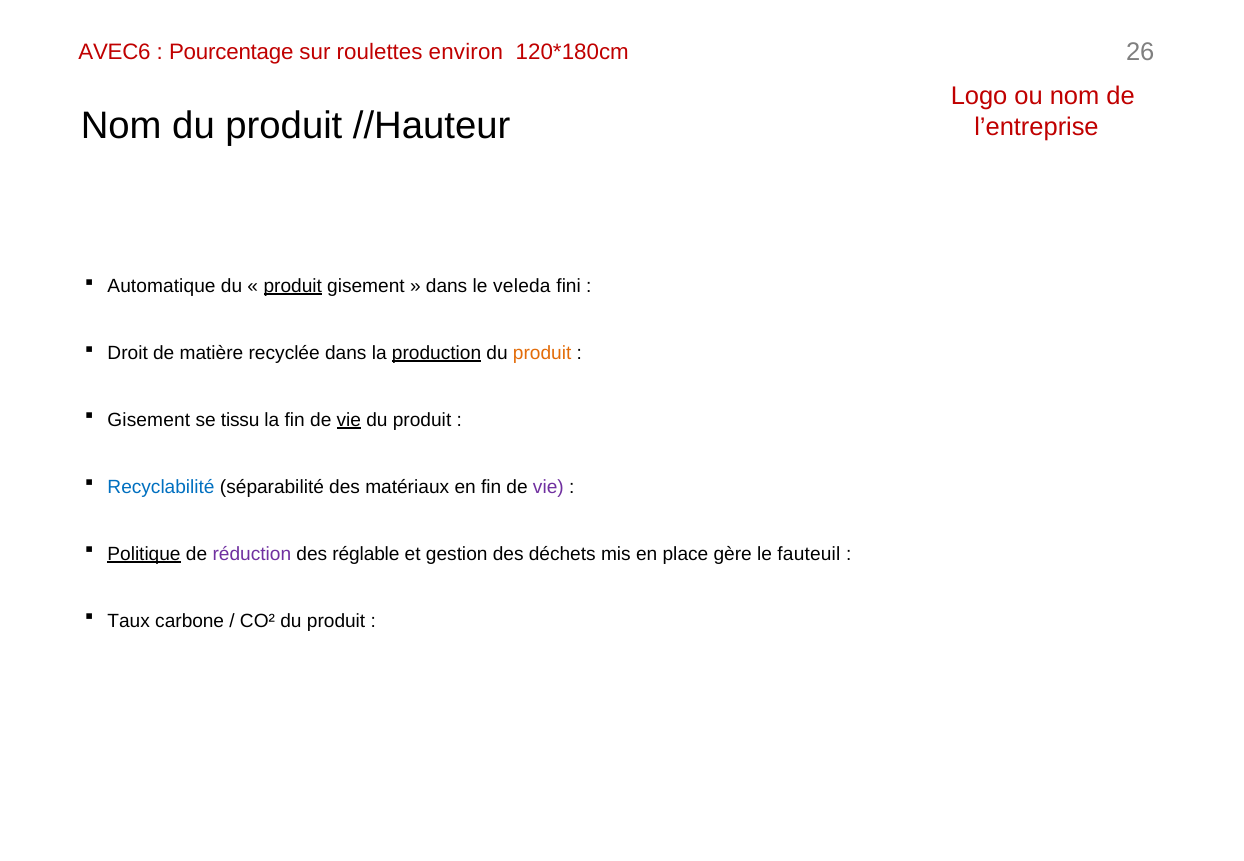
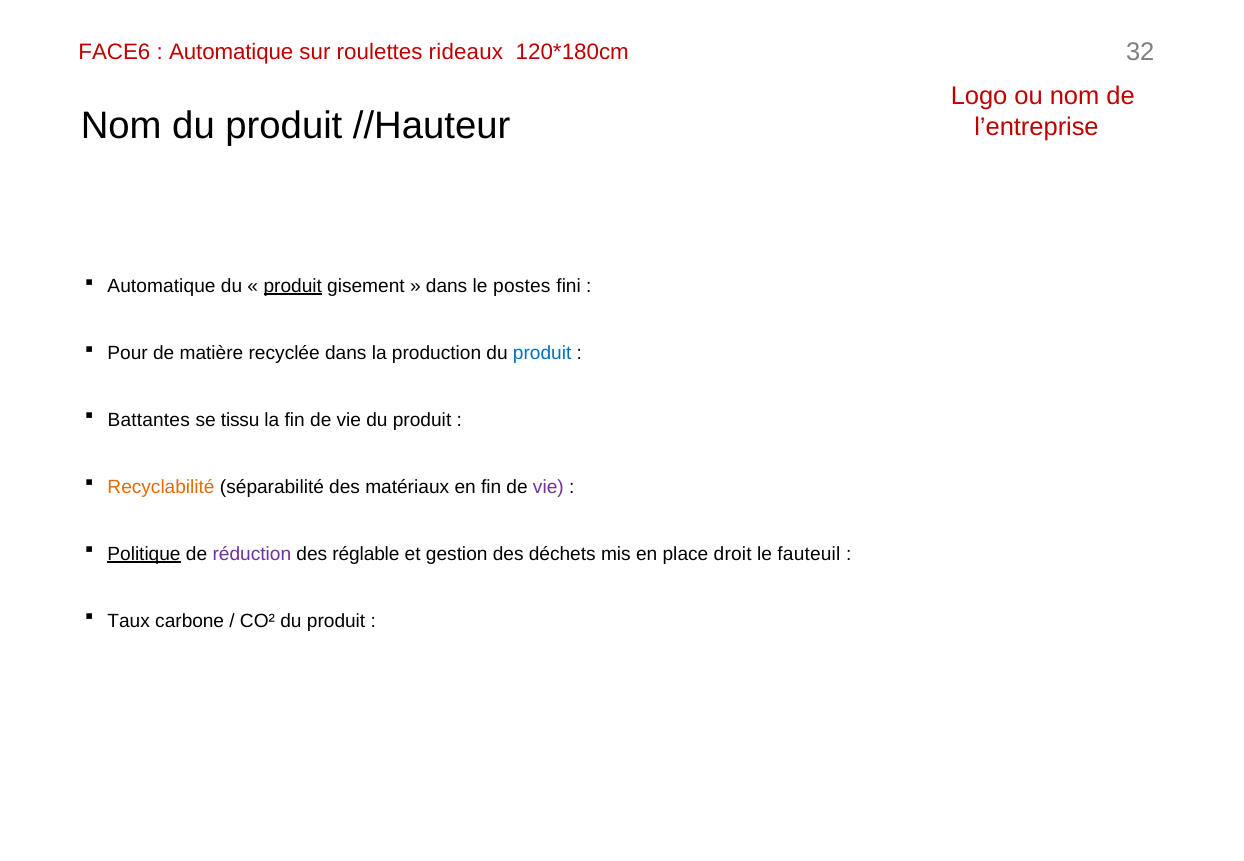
AVEC6: AVEC6 -> FACE6
Pourcentage at (231, 52): Pourcentage -> Automatique
environ: environ -> rideaux
26: 26 -> 32
veleda: veleda -> postes
Droit: Droit -> Pour
production underline: present -> none
produit at (542, 353) colour: orange -> blue
Gisement at (149, 420): Gisement -> Battantes
vie at (349, 420) underline: present -> none
Recyclabilité colour: blue -> orange
gère: gère -> droit
